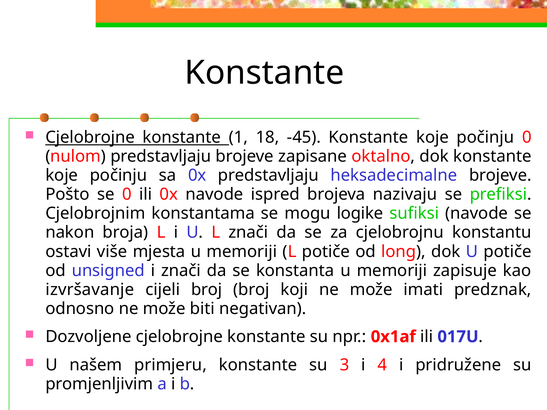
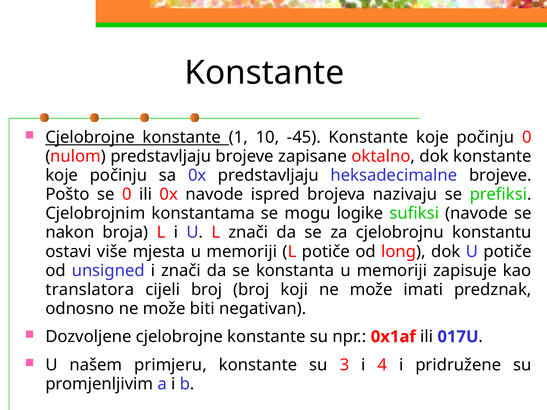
18: 18 -> 10
izvršavanje: izvršavanje -> translatora
